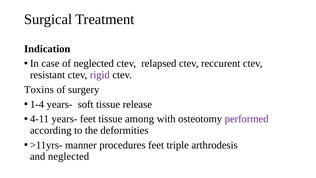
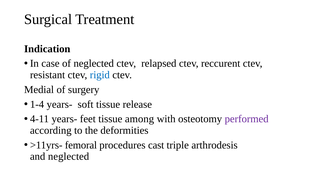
rigid colour: purple -> blue
Toxins: Toxins -> Medial
manner: manner -> femoral
procedures feet: feet -> cast
